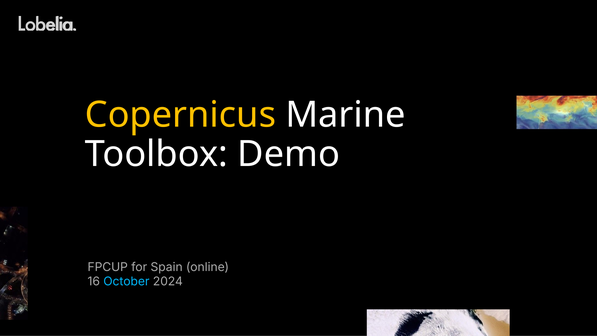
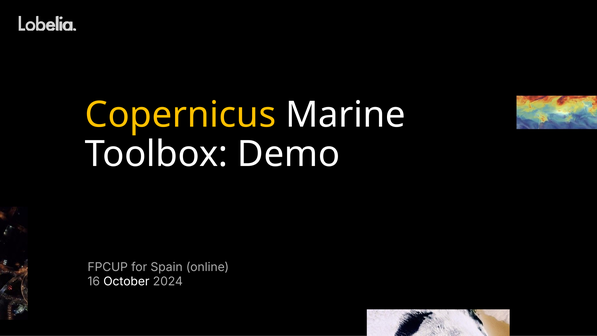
October colour: light blue -> white
